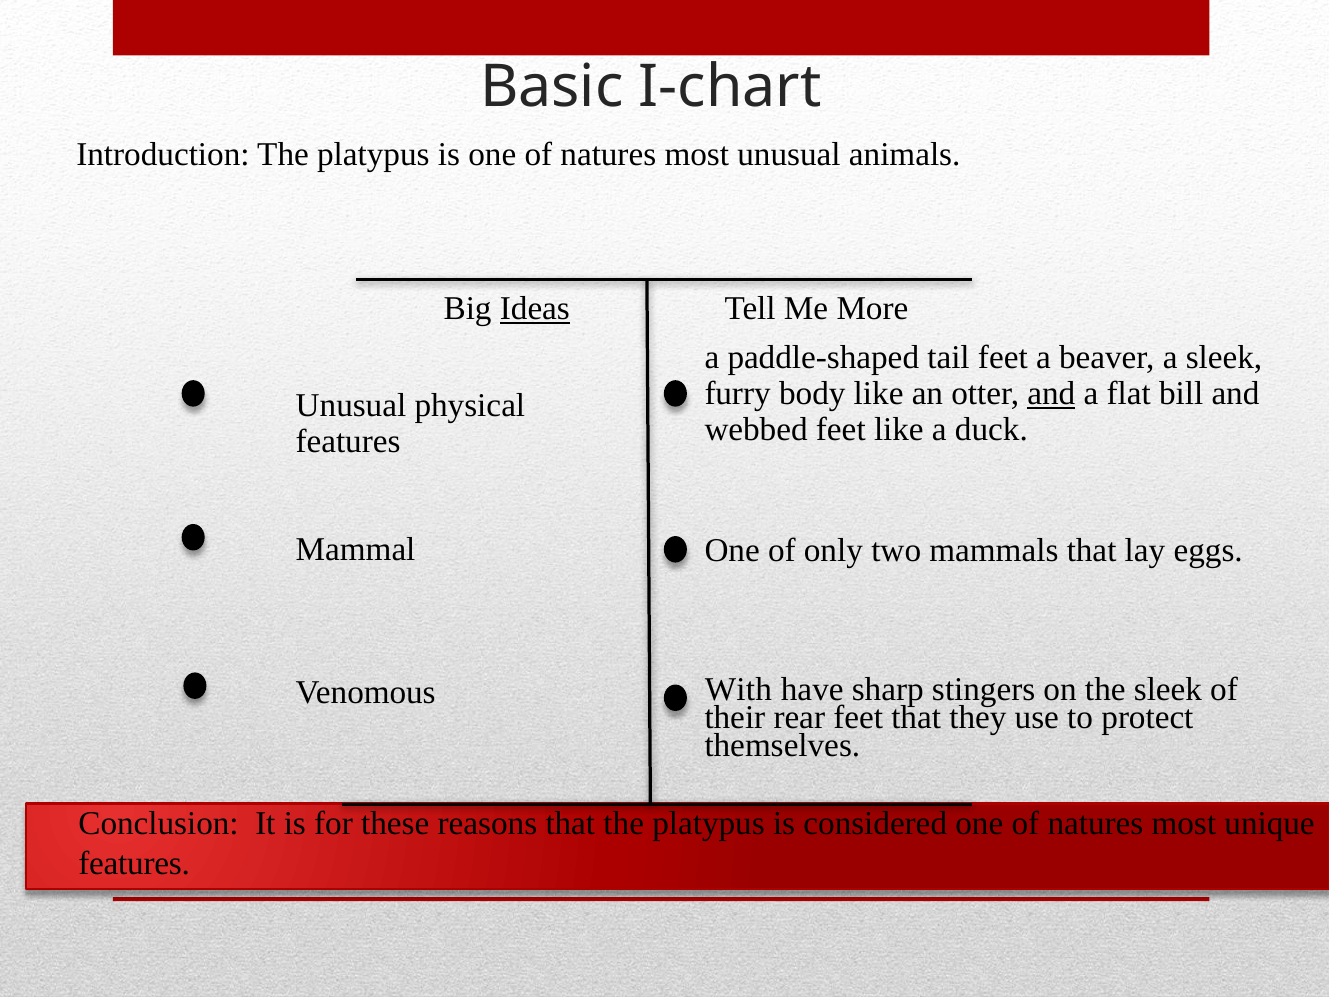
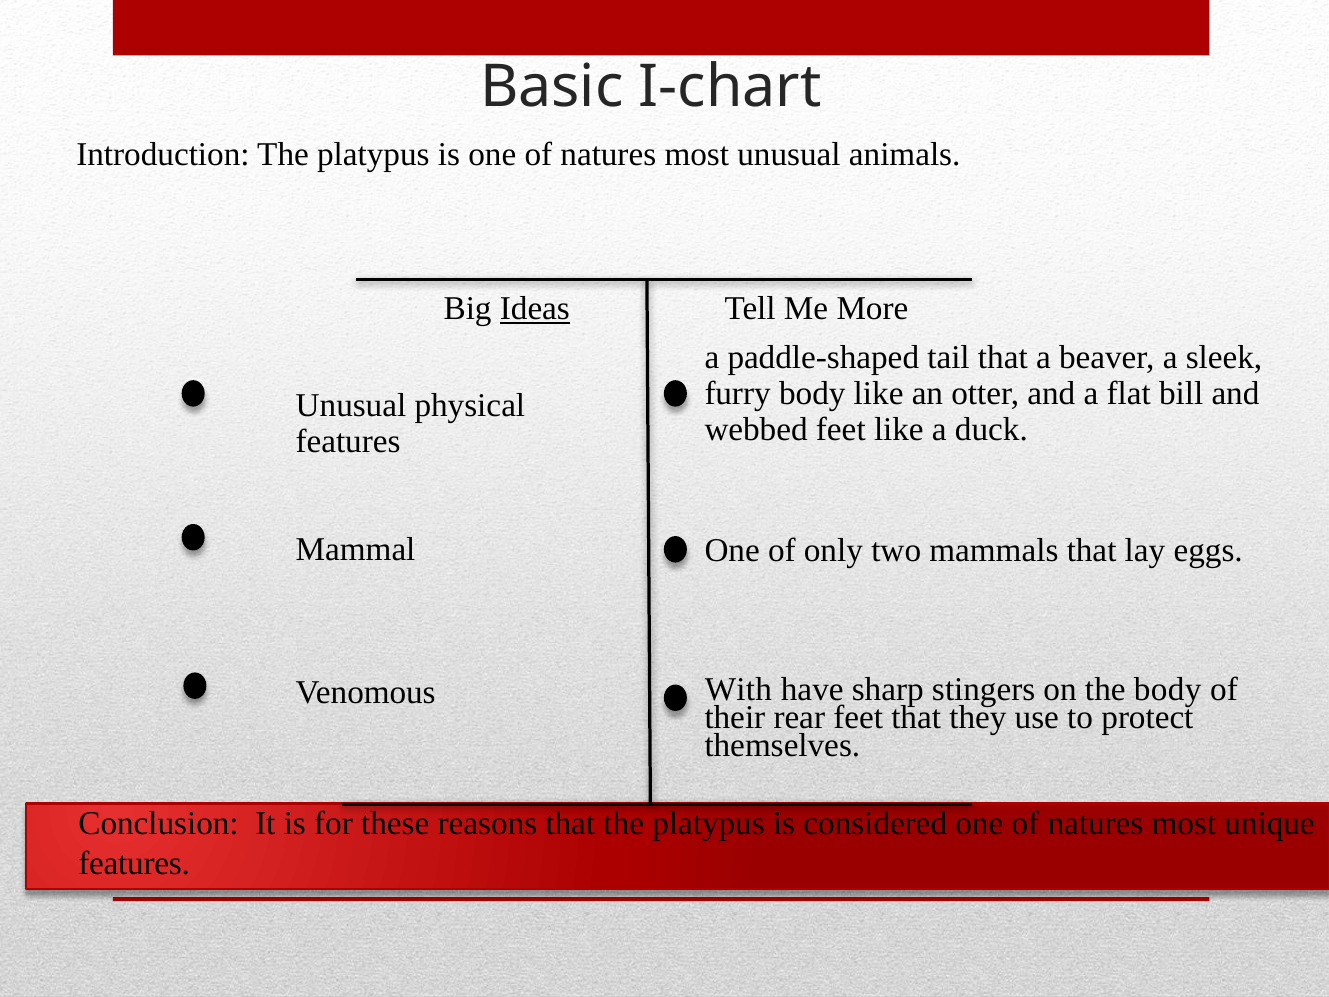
tail feet: feet -> that
and at (1051, 393) underline: present -> none
the sleek: sleek -> body
